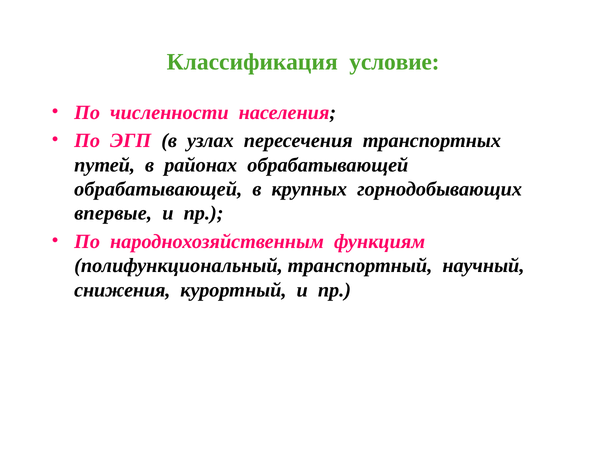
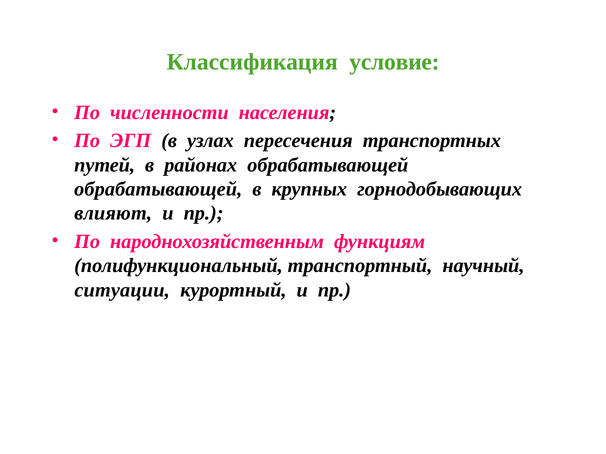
впервые: впервые -> влияют
снижения: снижения -> ситуации
